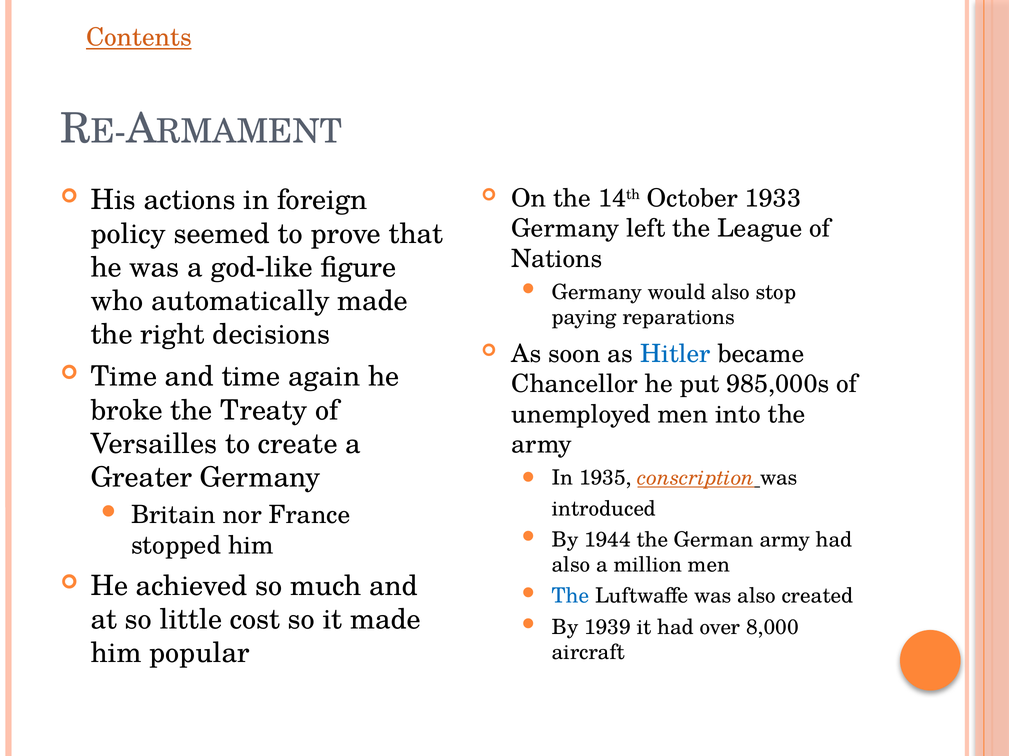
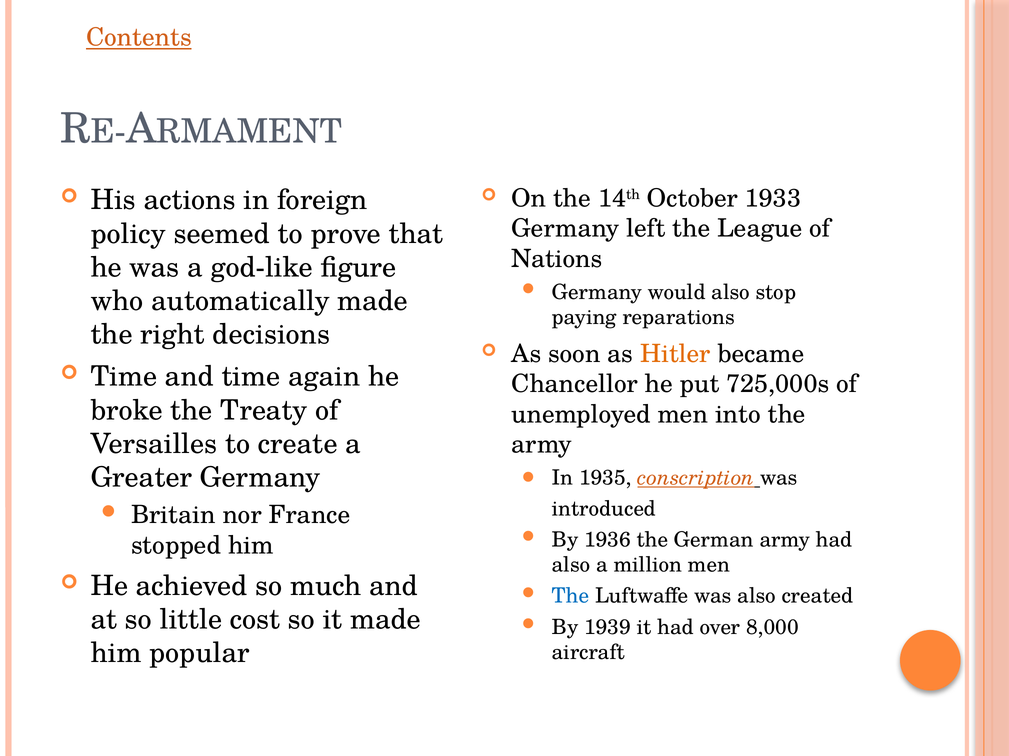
Hitler colour: blue -> orange
985,000s: 985,000s -> 725,000s
1944: 1944 -> 1936
